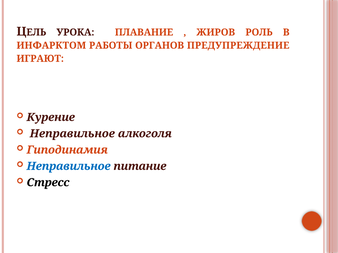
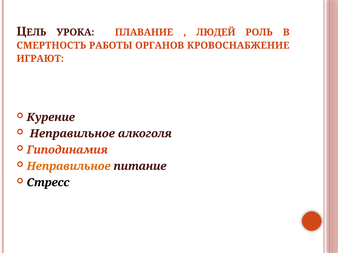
ЖИРОВ: ЖИРОВ -> ЛЮДЕЙ
ИНФАРКТОМ: ИНФАРКТОМ -> СМЕРТНОСТЬ
ПРЕДУПРЕЖДЕНИЕ: ПРЕДУПРЕЖДЕНИЕ -> КРОВОСНАБЖЕНИЕ
Неправильное at (69, 167) colour: blue -> orange
